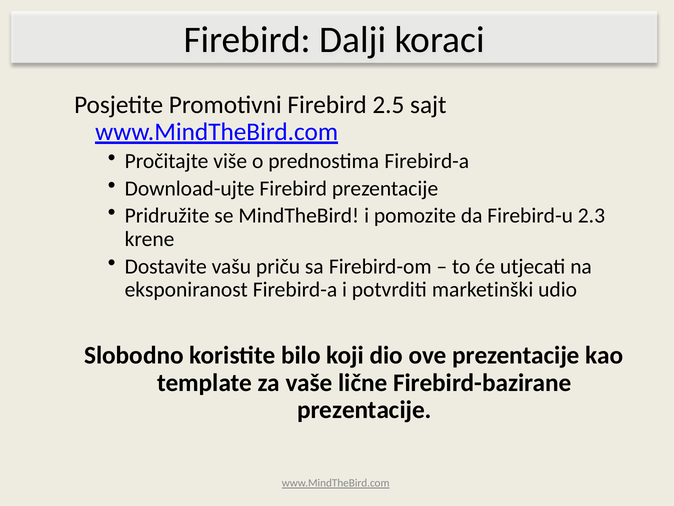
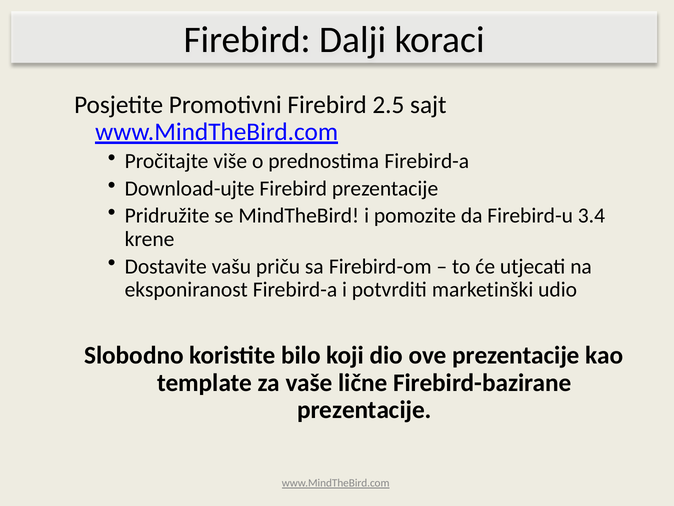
2.3: 2.3 -> 3.4
